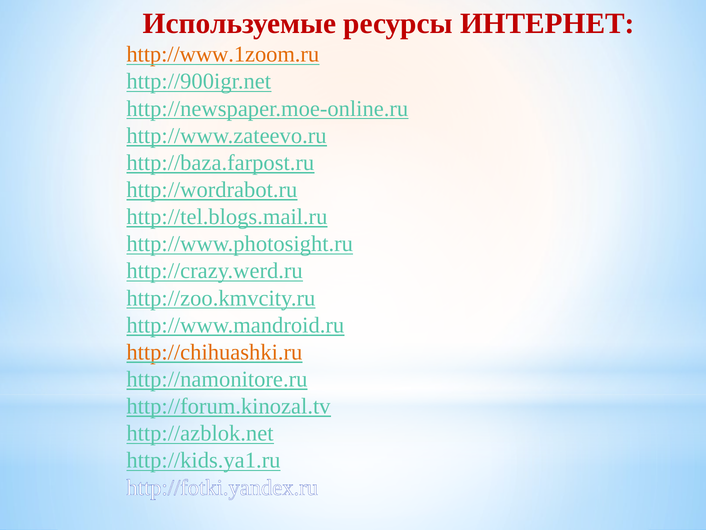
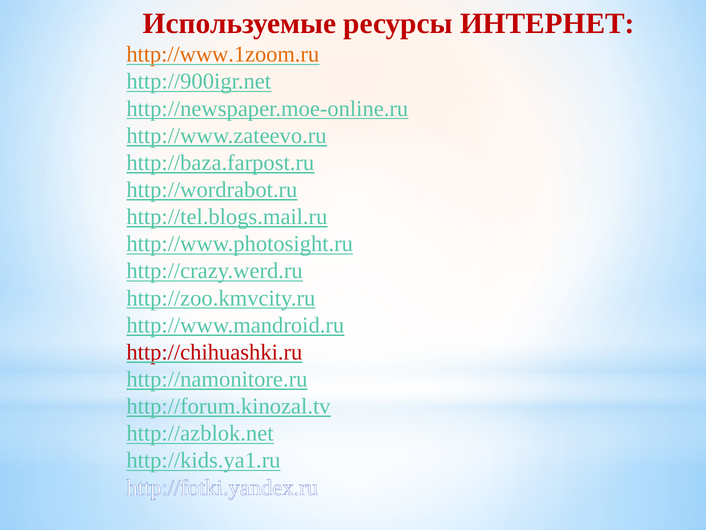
http://chihuashki.ru colour: orange -> red
